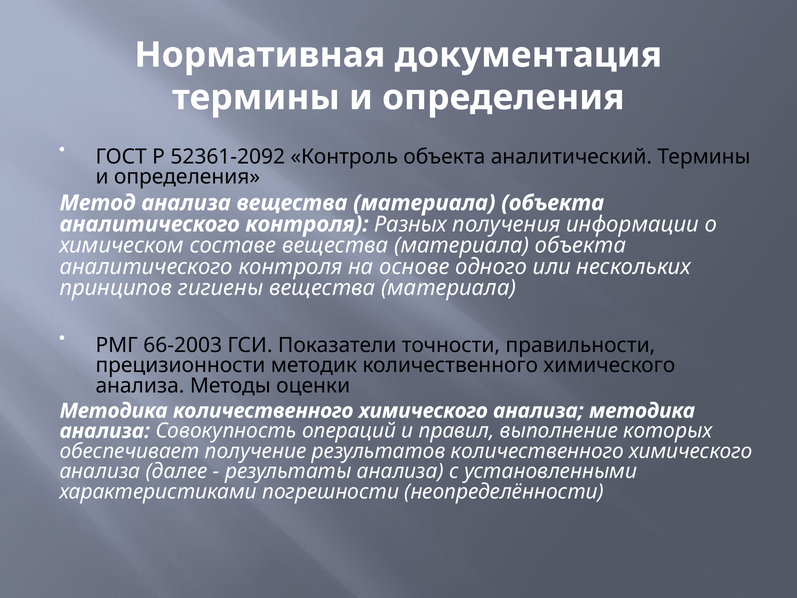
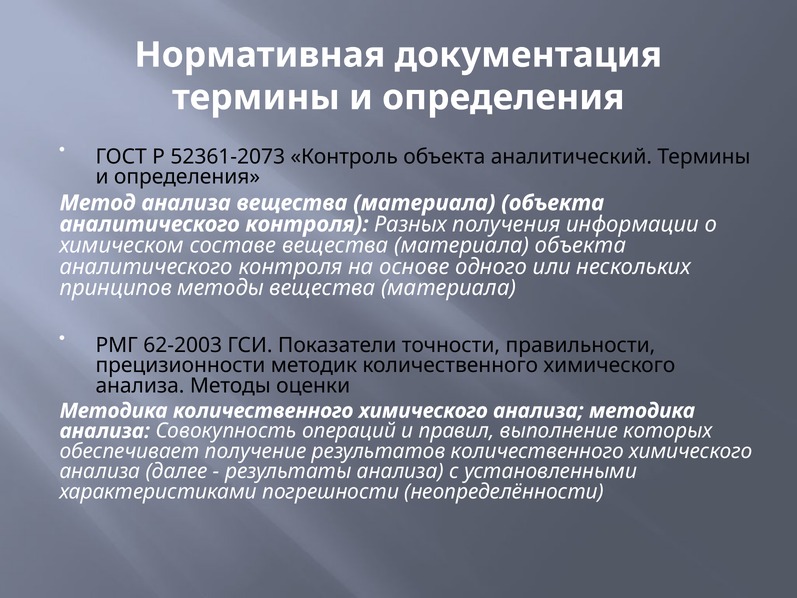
52361-2092: 52361-2092 -> 52361-2073
принципов гигиены: гигиены -> методы
66-2003: 66-2003 -> 62-2003
